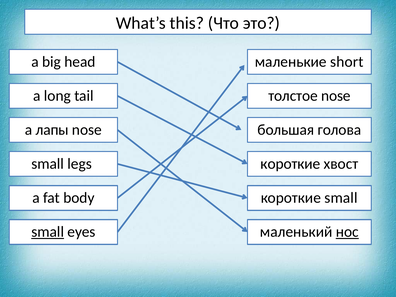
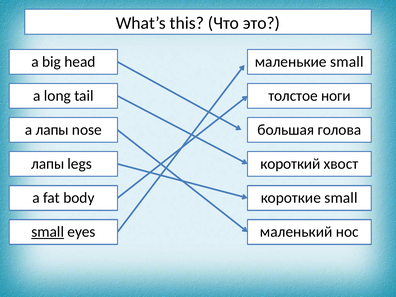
маленькие short: short -> small
толстое nose: nose -> ноги
small at (48, 164): small -> лапы
короткие at (290, 164): короткие -> короткий
нос underline: present -> none
